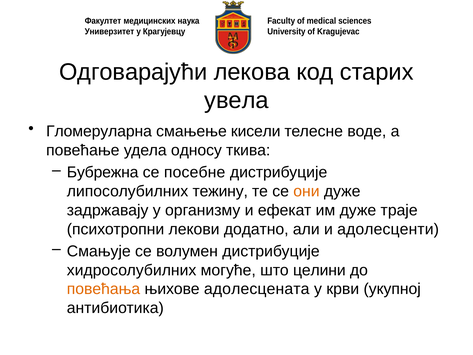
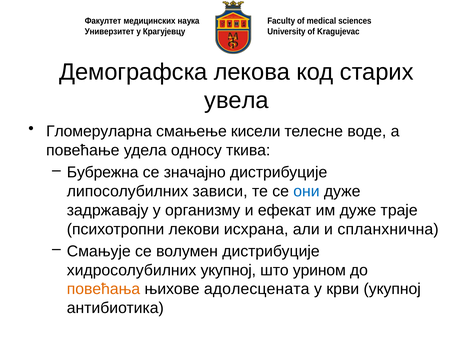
Одговарајући: Одговарајући -> Демографска
посебне: посебне -> значајно
тежину: тежину -> зависи
они colour: orange -> blue
додатно: додатно -> исхрана
адолесценти: адолесценти -> спланхнична
хидросолубилних могуће: могуће -> укупној
целини: целини -> урином
